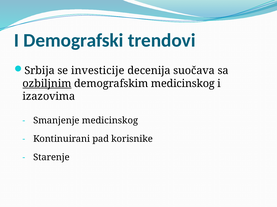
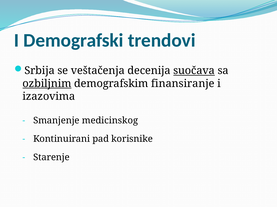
investicije: investicije -> veštačenja
suočava underline: none -> present
demografskim medicinskog: medicinskog -> finansiranje
